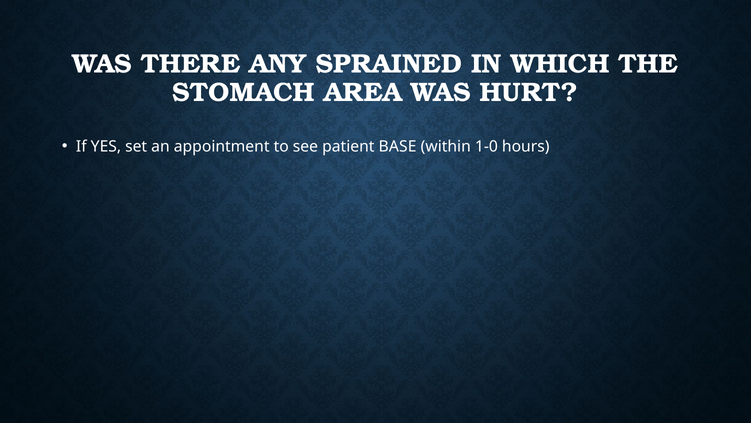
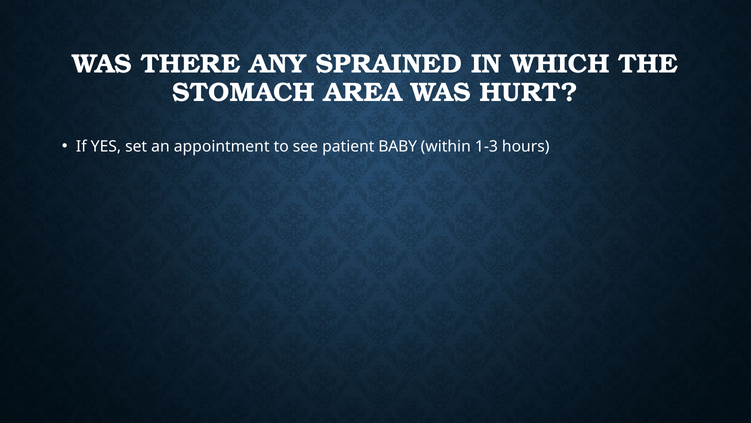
BASE: BASE -> BABY
1-0: 1-0 -> 1-3
